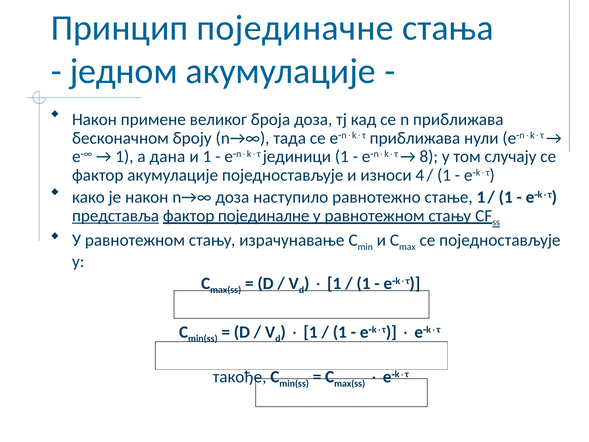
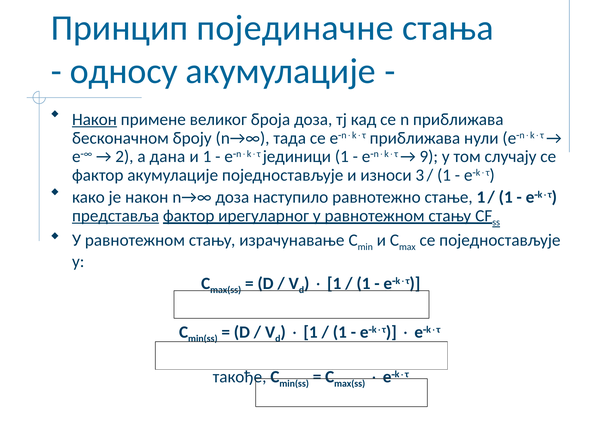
једном: једном -> односу
Након at (94, 119) underline: none -> present
1 at (124, 156): 1 -> 2
8: 8 -> 9
4: 4 -> 3
појединалне: појединалне -> ирегуларног
